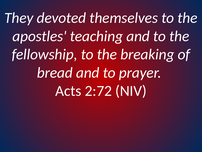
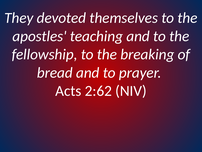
2:72: 2:72 -> 2:62
